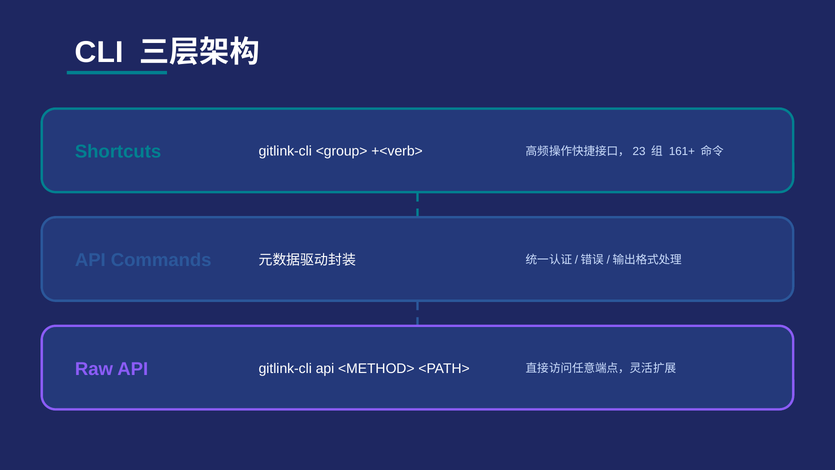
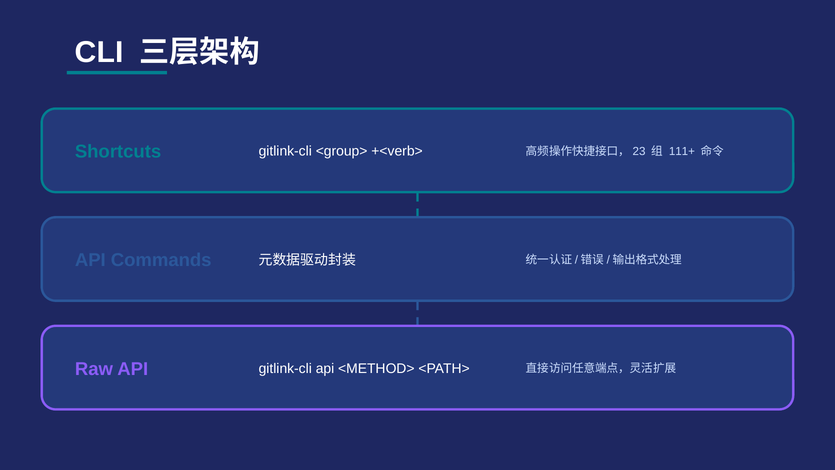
161+: 161+ -> 111+
